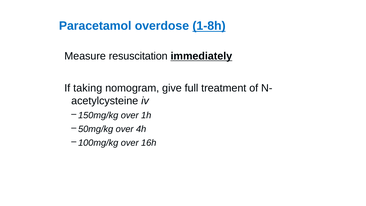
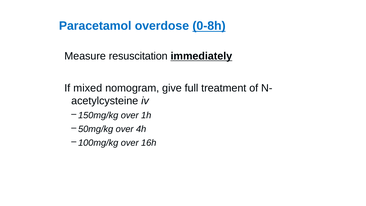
1-8h: 1-8h -> 0-8h
taking: taking -> mixed
